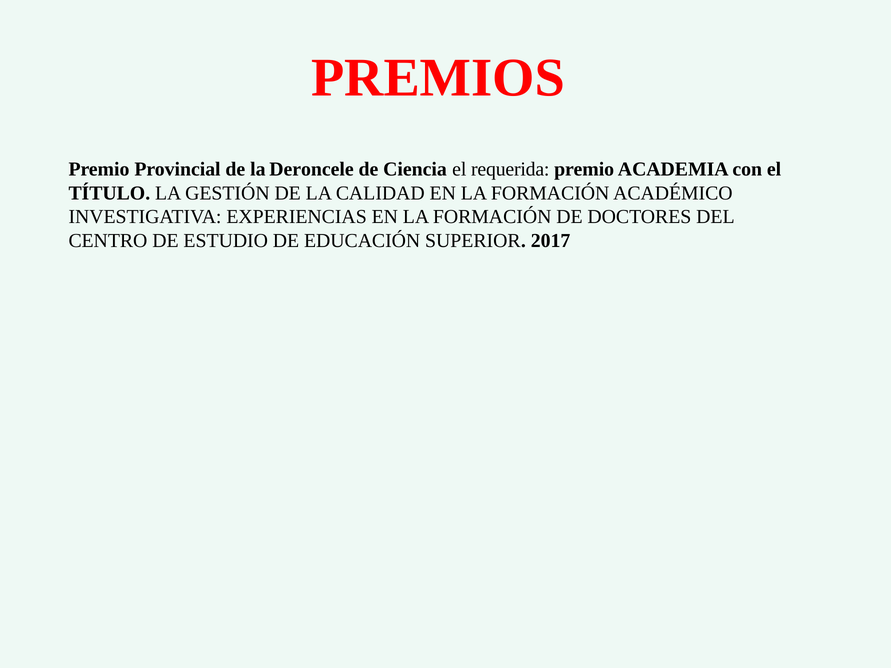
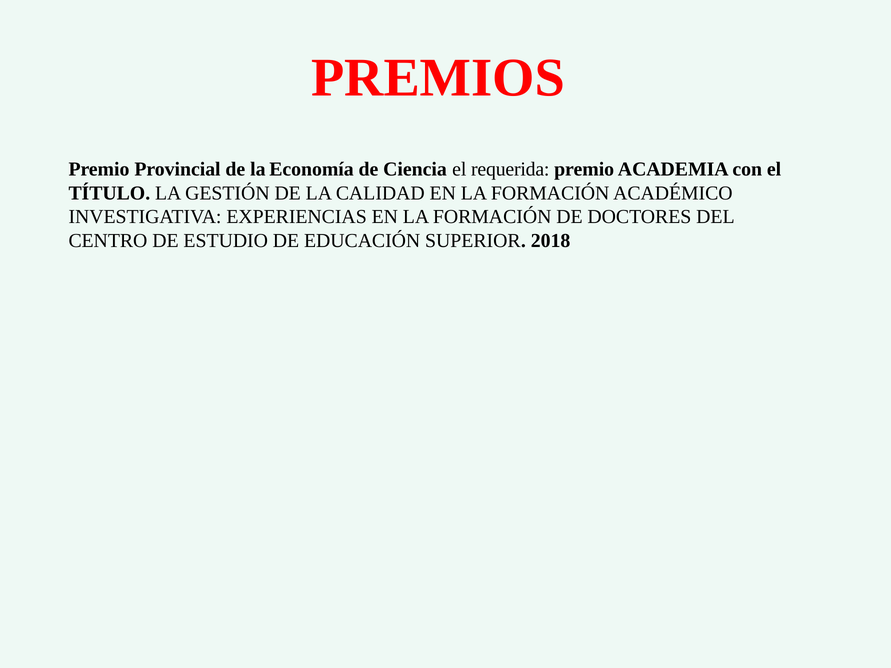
Deroncele: Deroncele -> Economía
2017: 2017 -> 2018
